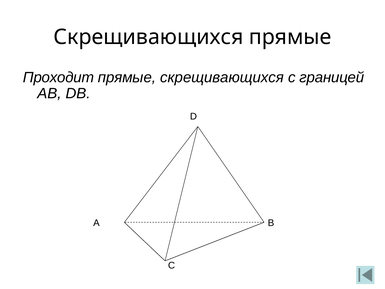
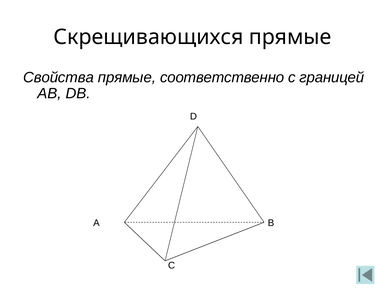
Проходит: Проходит -> Свойства
прямые скрещивающихся: скрещивающихся -> соответственно
